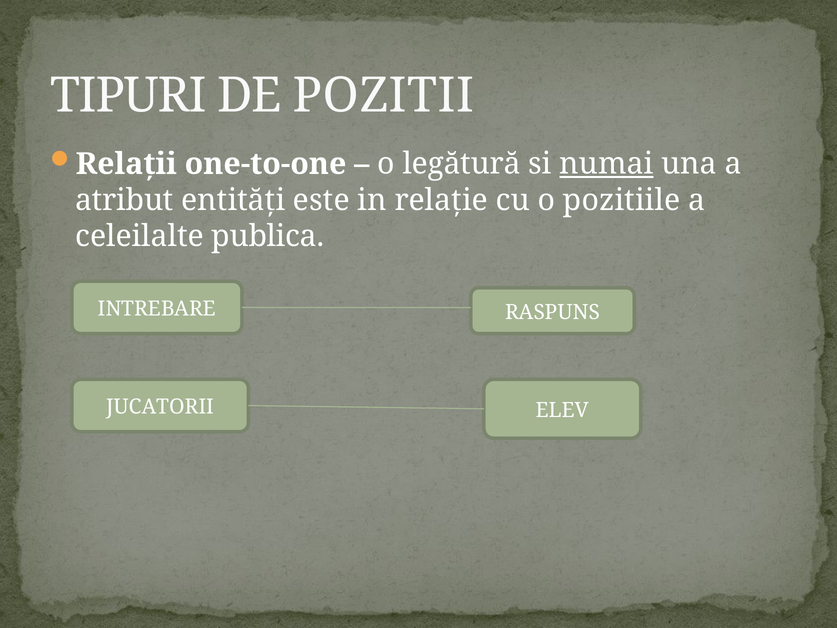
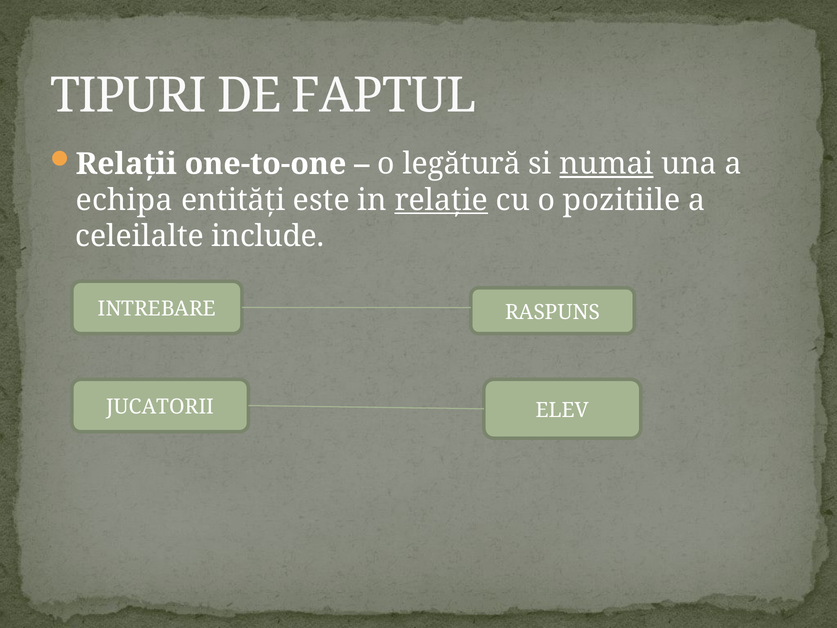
POZITII: POZITII -> FAPTUL
atribut: atribut -> echipa
relaţie underline: none -> present
publica: publica -> include
